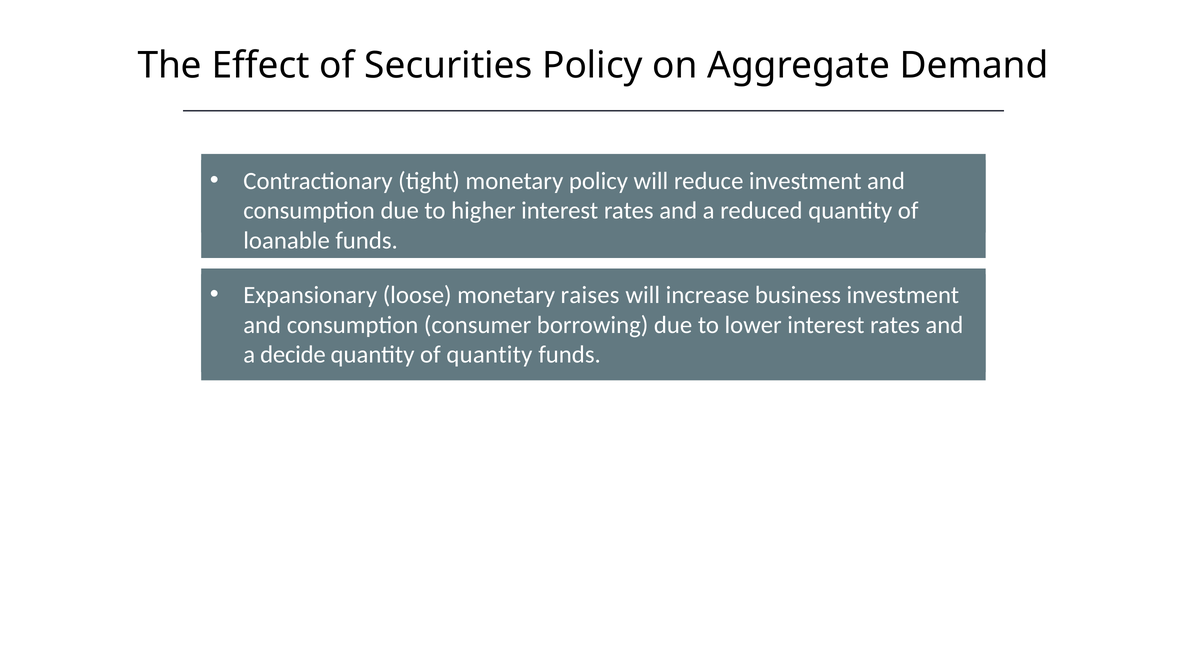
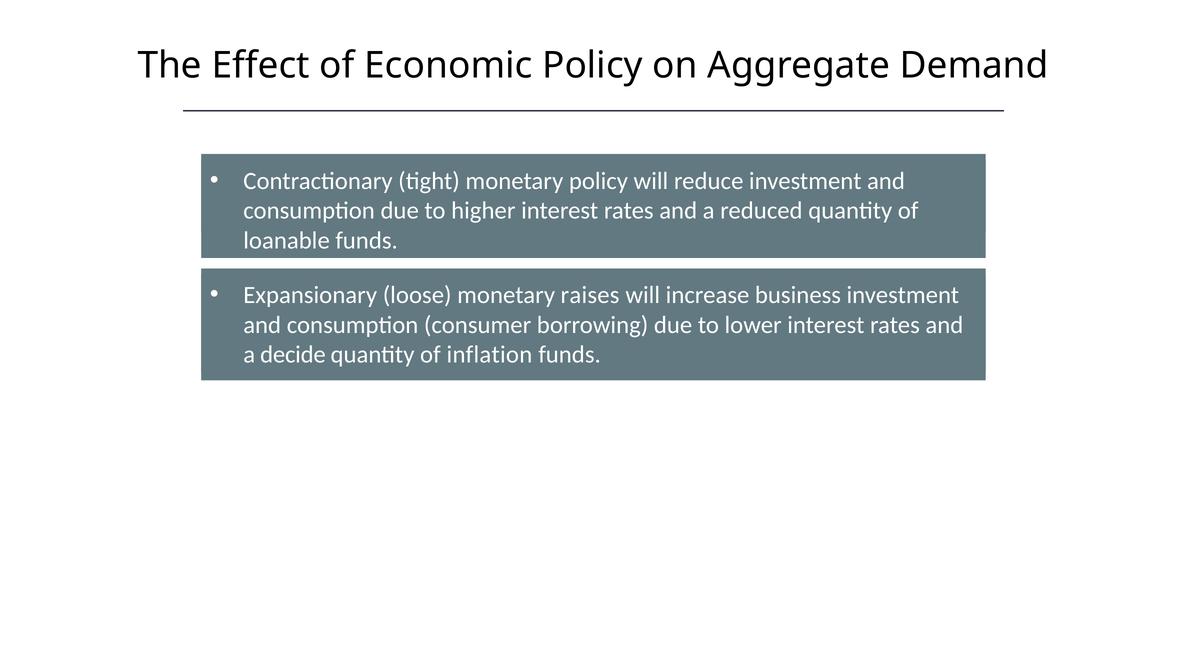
Securities: Securities -> Economic
of quantity: quantity -> inflation
